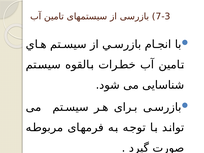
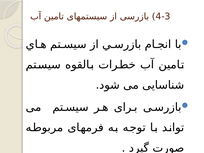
7-3: 7-3 -> 4-3
